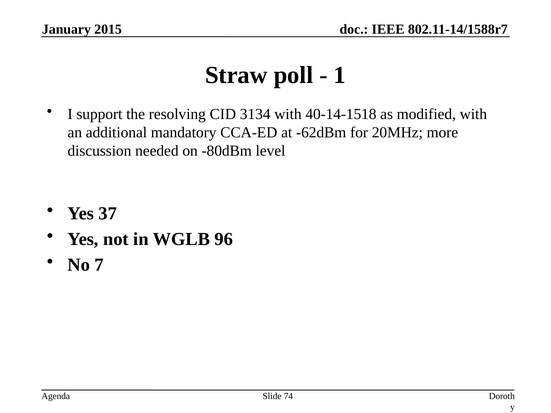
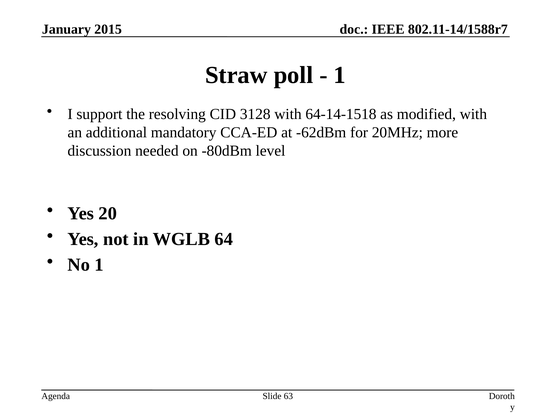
3134: 3134 -> 3128
40-14-1518: 40-14-1518 -> 64-14-1518
37: 37 -> 20
96: 96 -> 64
No 7: 7 -> 1
74: 74 -> 63
